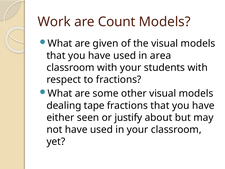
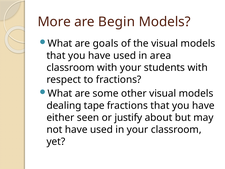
Work: Work -> More
Count: Count -> Begin
given: given -> goals
